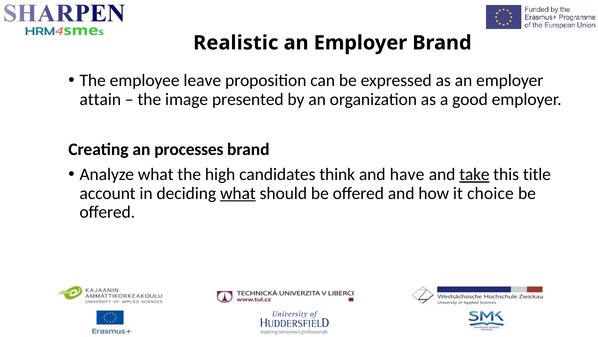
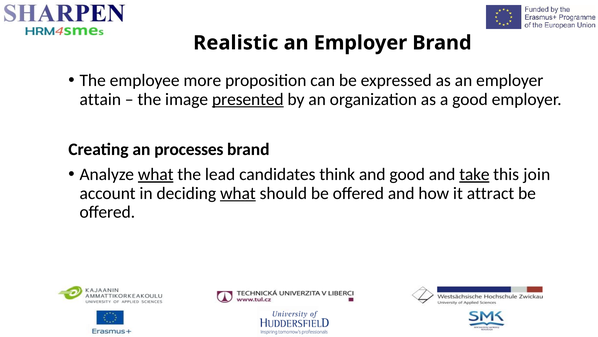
leave: leave -> more
presented underline: none -> present
what at (156, 174) underline: none -> present
high: high -> lead
and have: have -> good
title: title -> join
choice: choice -> attract
